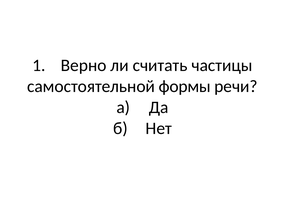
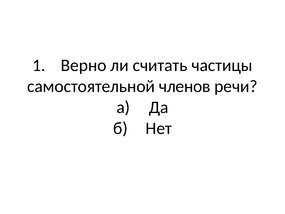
формы: формы -> членов
